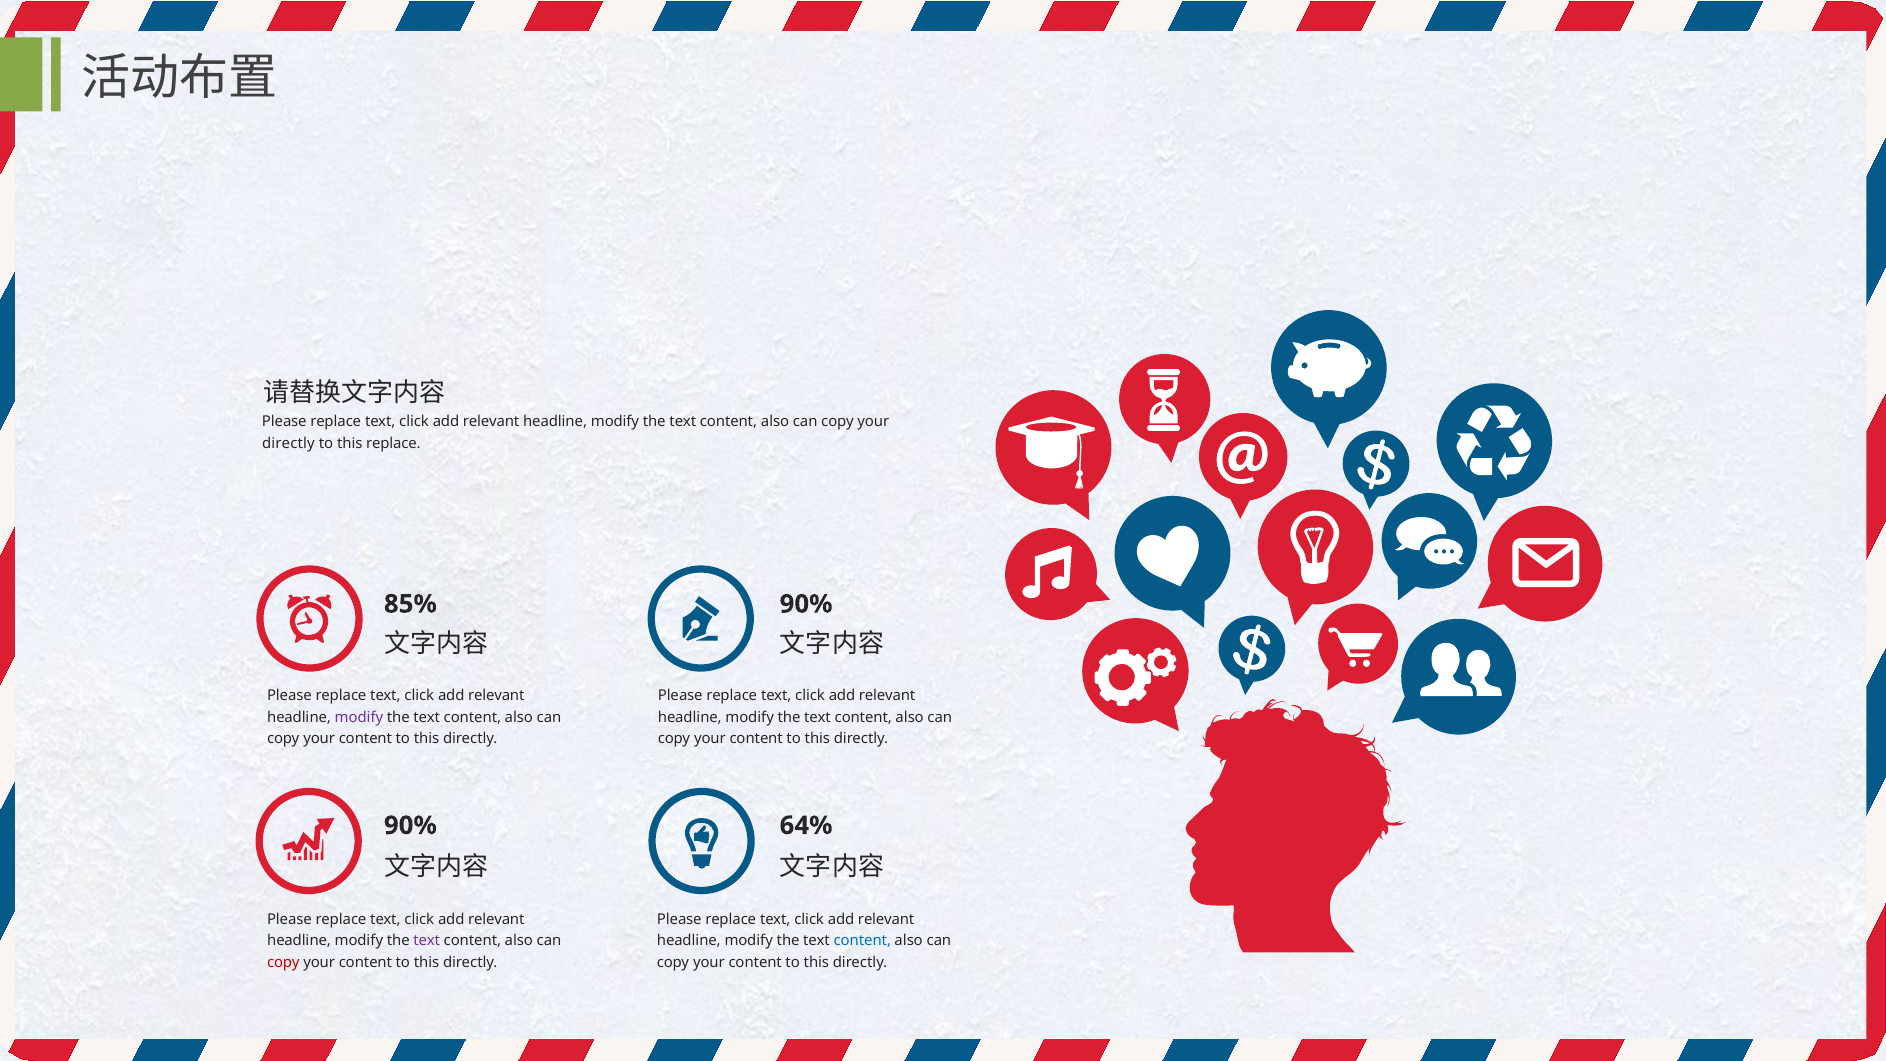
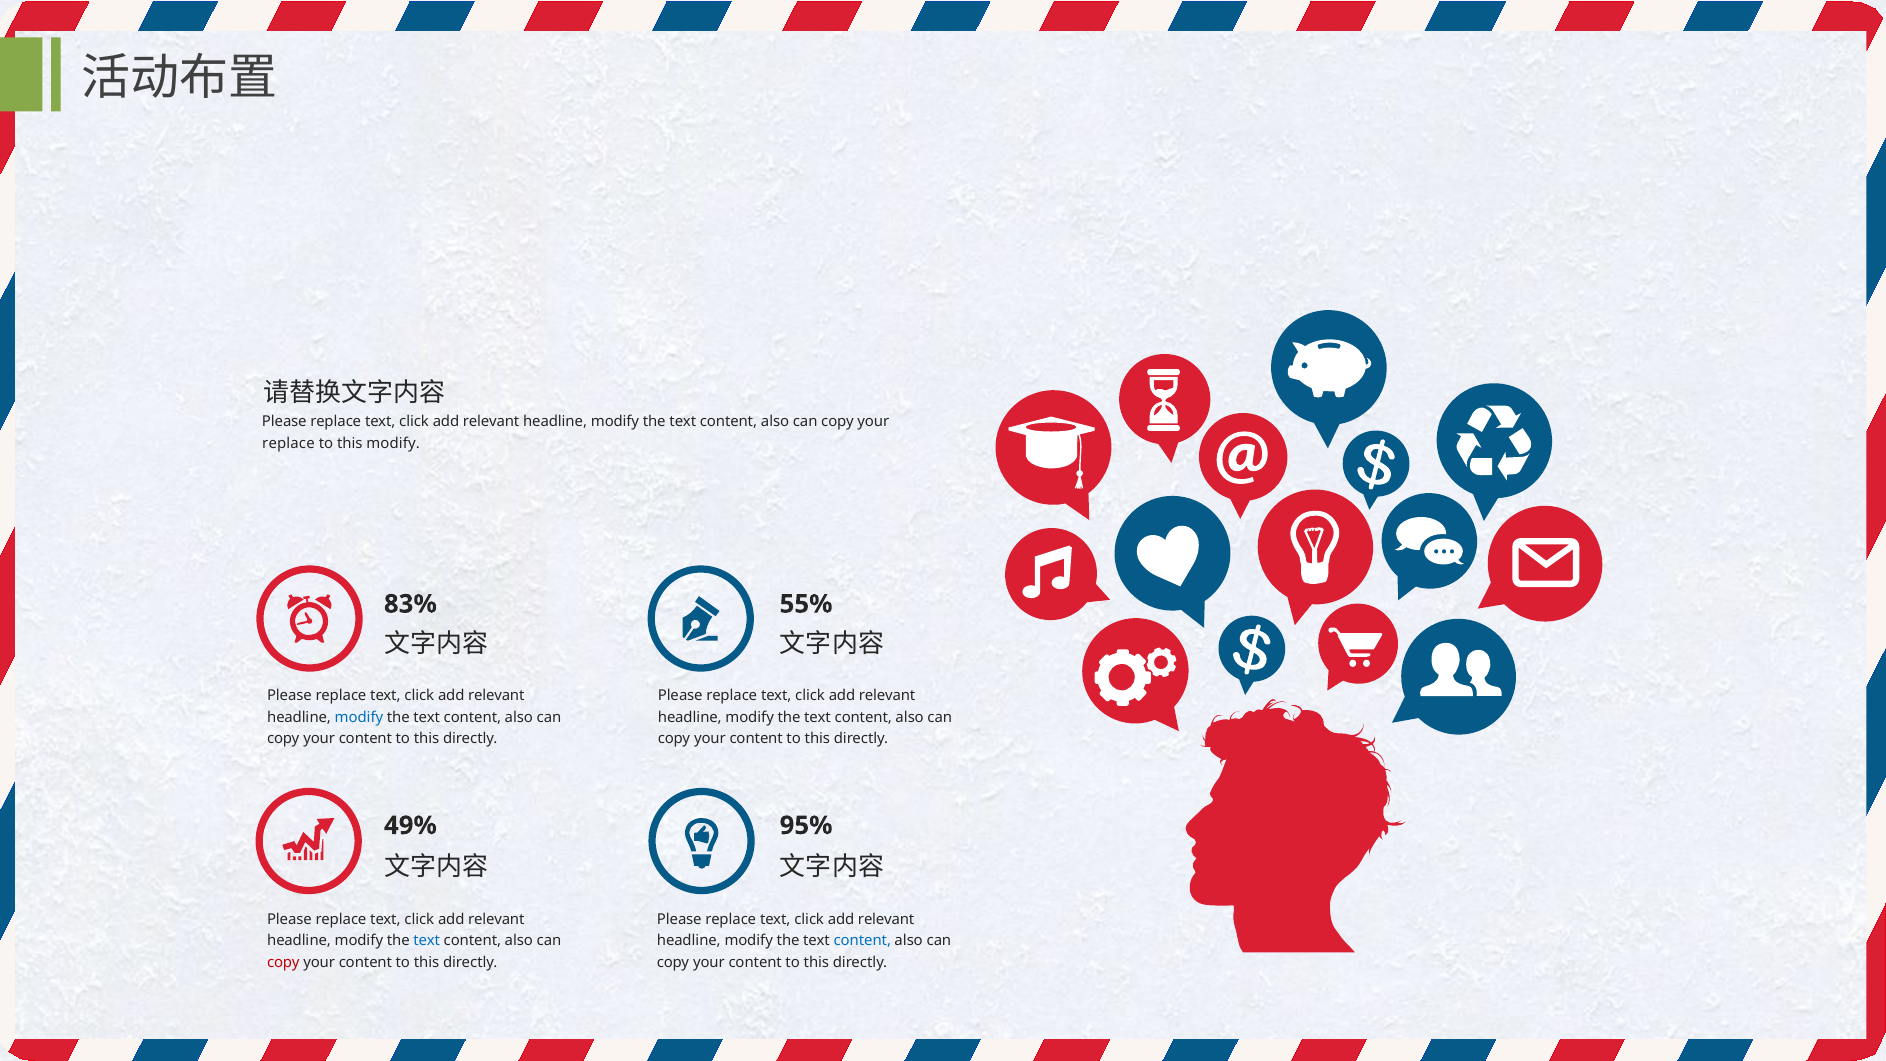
directly at (288, 443): directly -> replace
this replace: replace -> modify
85%: 85% -> 83%
90% at (806, 604): 90% -> 55%
modify at (359, 717) colour: purple -> blue
90% at (410, 825): 90% -> 49%
64%: 64% -> 95%
text at (427, 941) colour: purple -> blue
